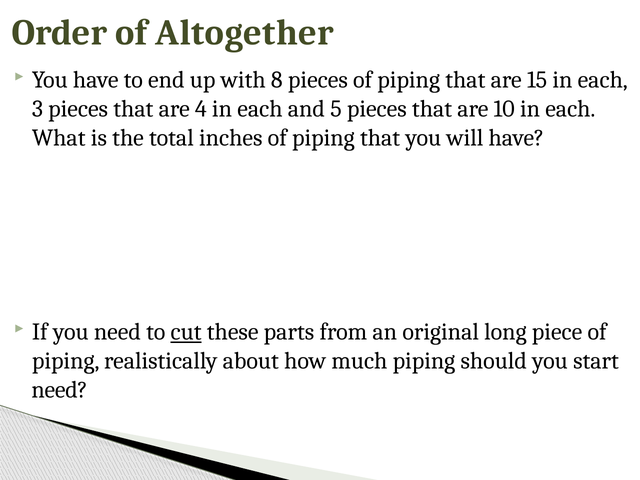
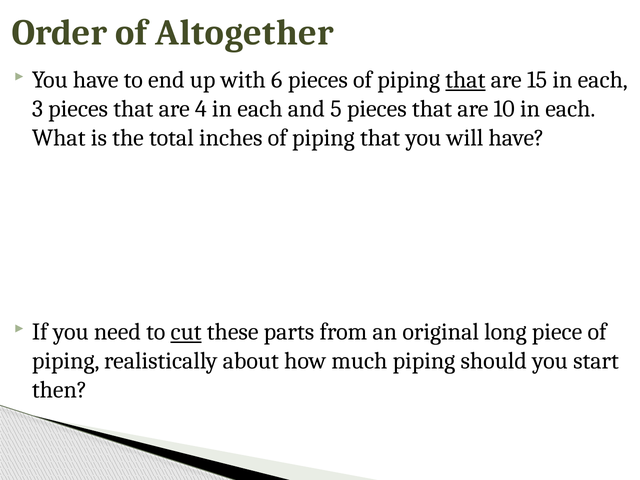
8: 8 -> 6
that at (465, 80) underline: none -> present
need at (60, 390): need -> then
